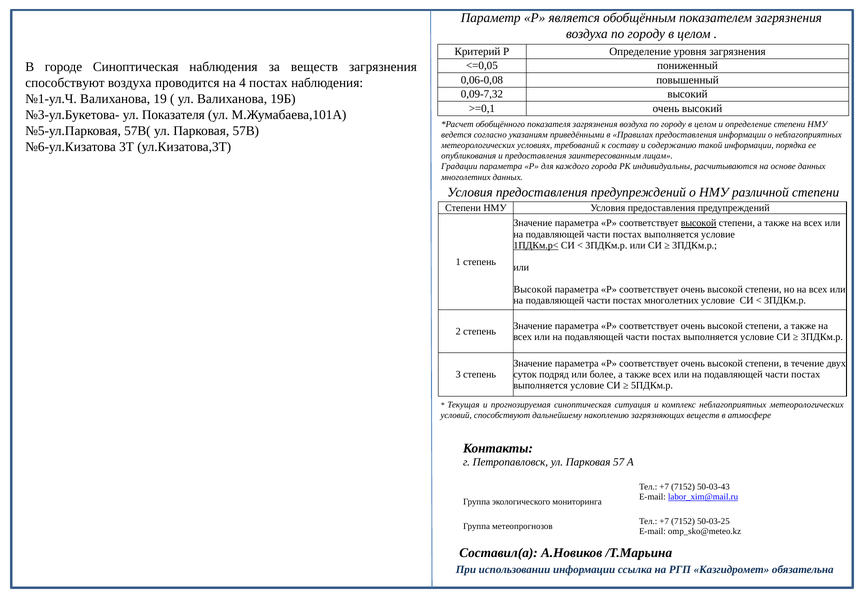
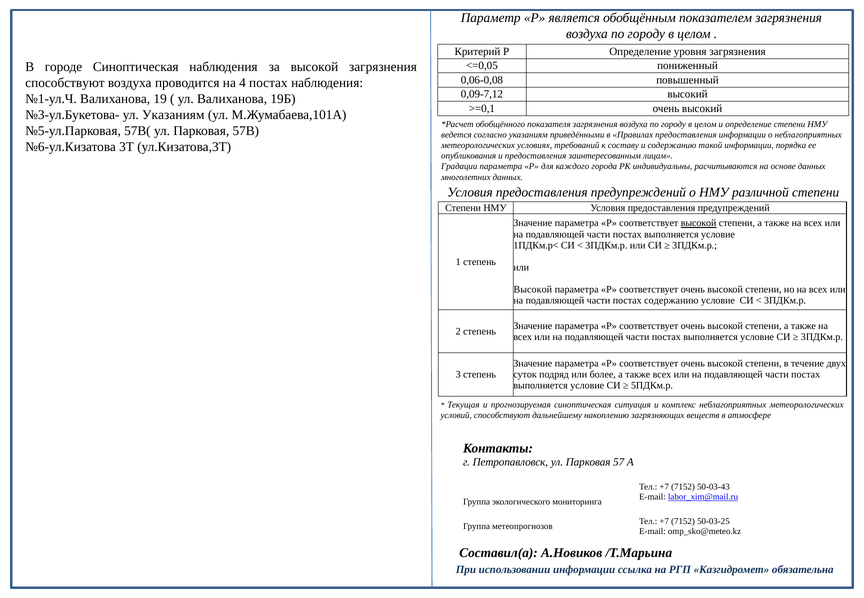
за веществ: веществ -> высокой
0,09-7,32: 0,09-7,32 -> 0,09-7,12
ул Показателя: Показателя -> Указаниям
1ПДКм.р< underline: present -> none
постах многолетних: многолетних -> содержанию
